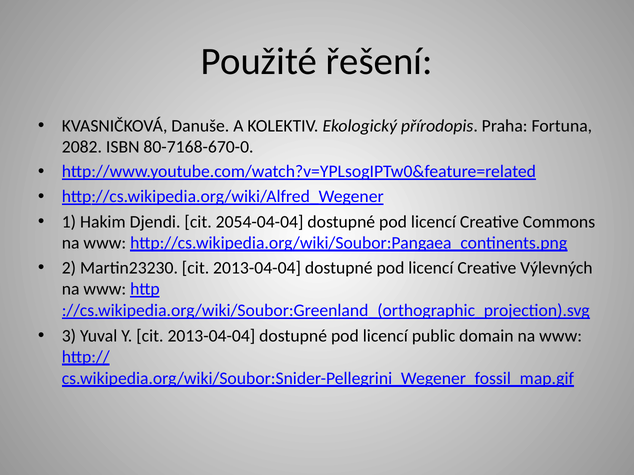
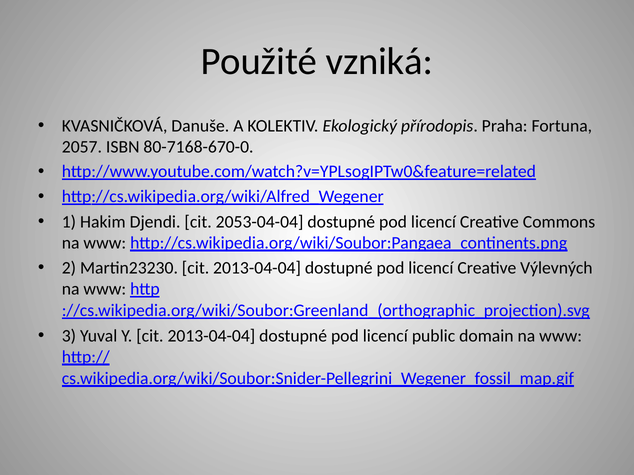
řešení: řešení -> vzniká
2082: 2082 -> 2057
2054-04-04: 2054-04-04 -> 2053-04-04
